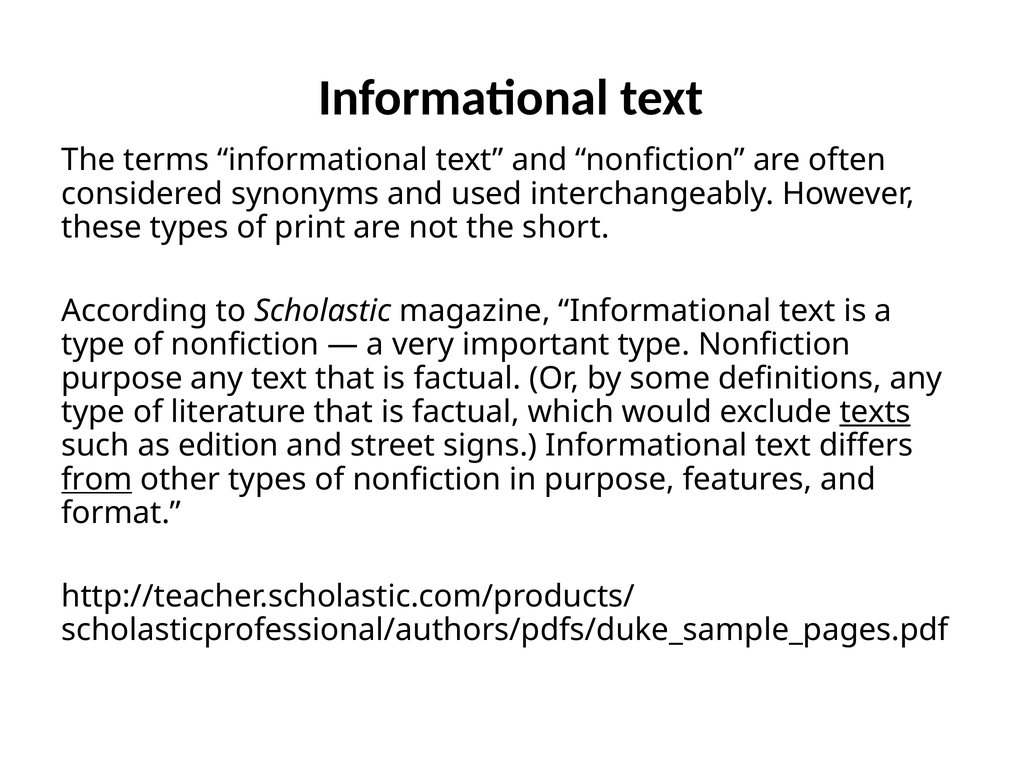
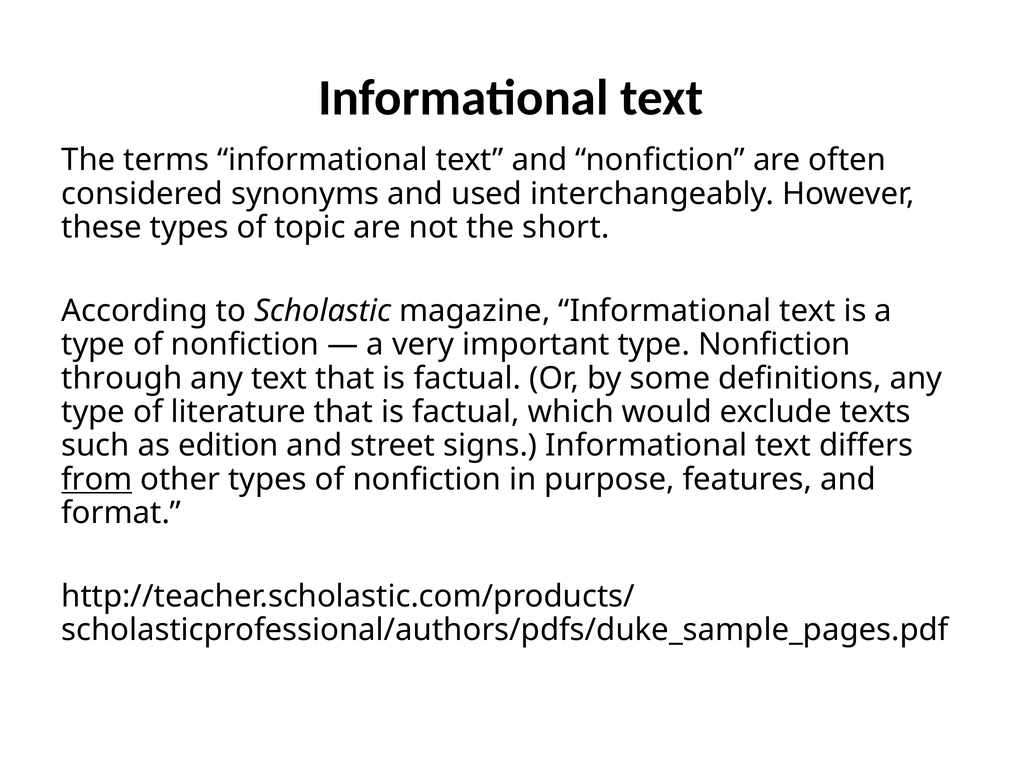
print: print -> topic
purpose at (122, 378): purpose -> through
texts underline: present -> none
